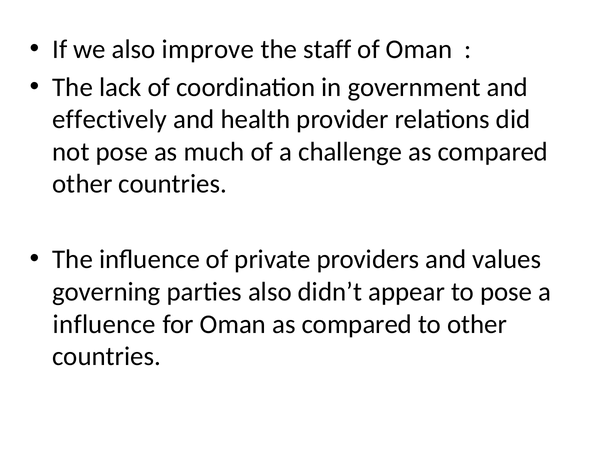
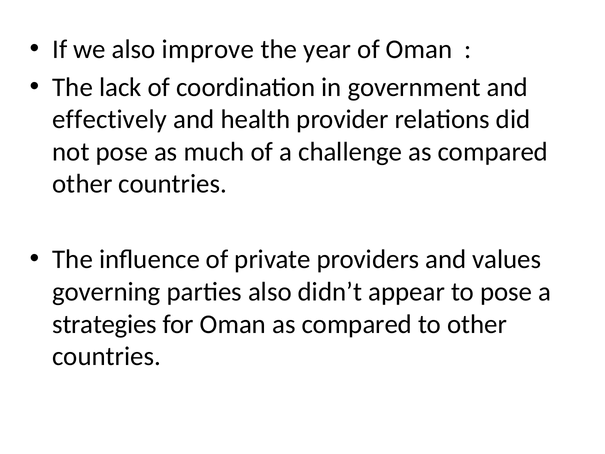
staff: staff -> year
influence at (104, 324): influence -> strategies
